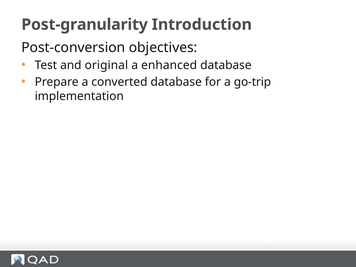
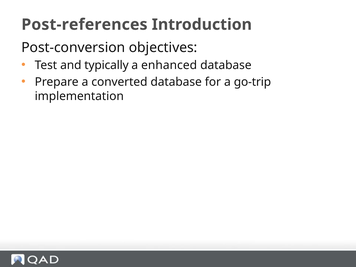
Post-granularity: Post-granularity -> Post-references
original: original -> typically
